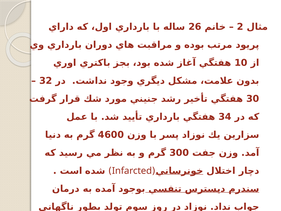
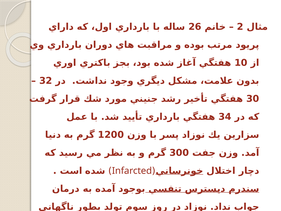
4600: 4600 -> 1200
